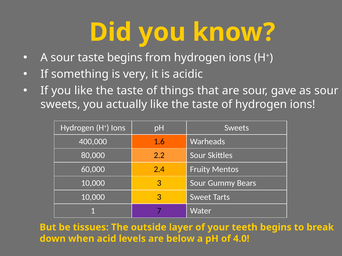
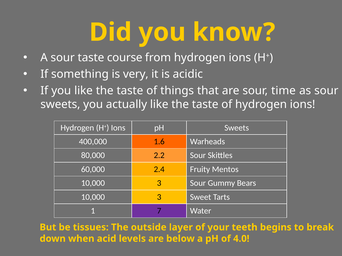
taste begins: begins -> course
gave: gave -> time
